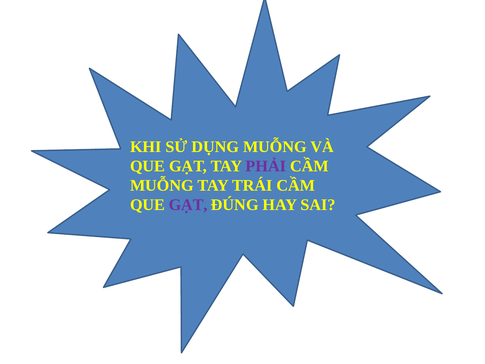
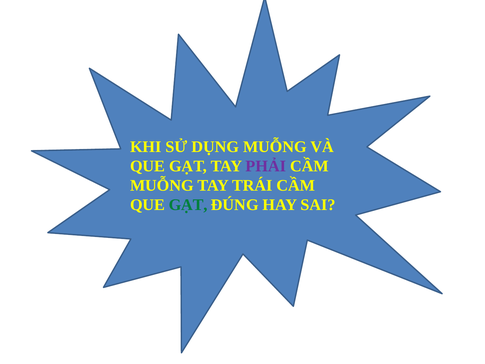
GẠT at (188, 205) colour: purple -> green
